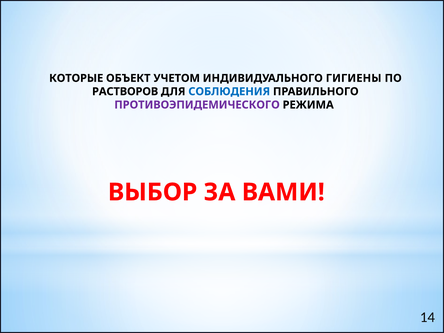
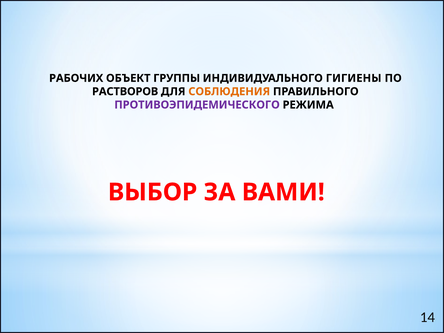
КОТОРЫЕ: КОТОРЫЕ -> РАБОЧИХ
УЧЕТОМ: УЧЕТОМ -> ГРУППЫ
СОБЛЮДЕНИЯ colour: blue -> orange
